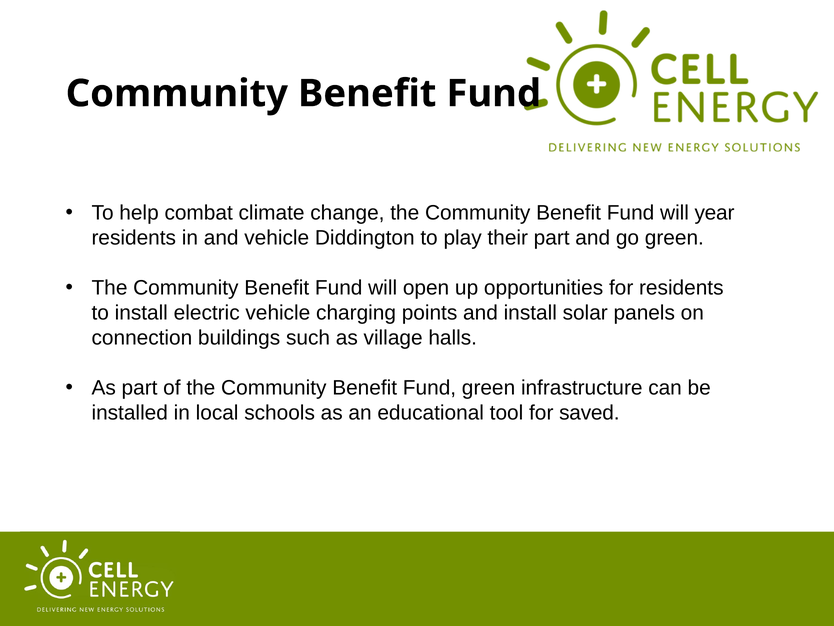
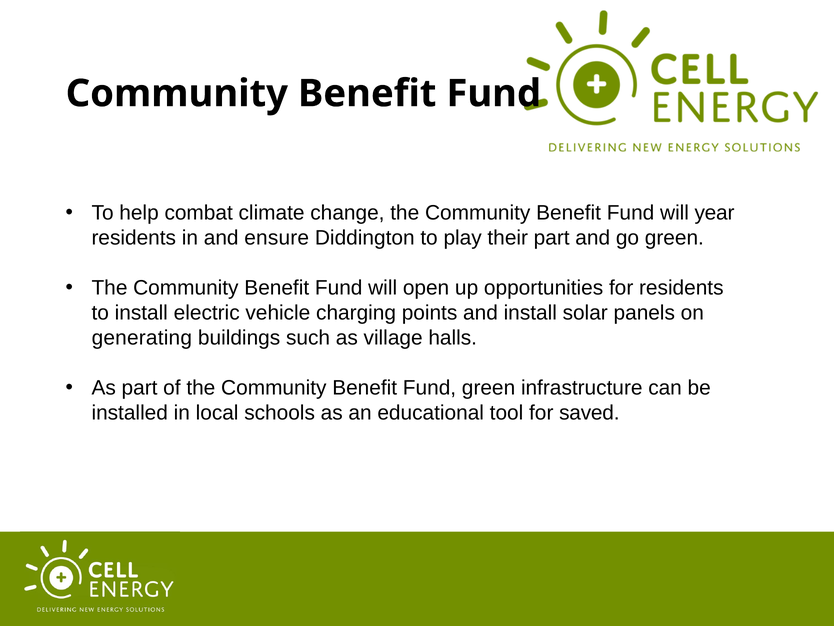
and vehicle: vehicle -> ensure
connection: connection -> generating
